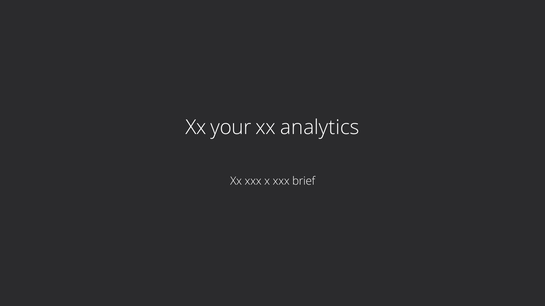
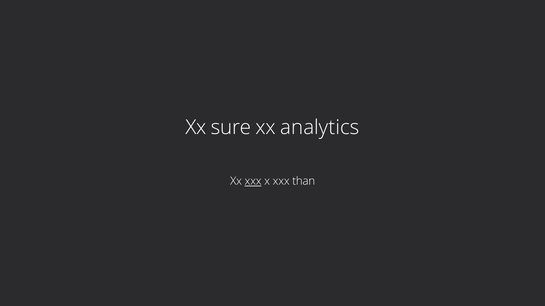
your: your -> sure
xxx at (253, 181) underline: none -> present
brief: brief -> than
